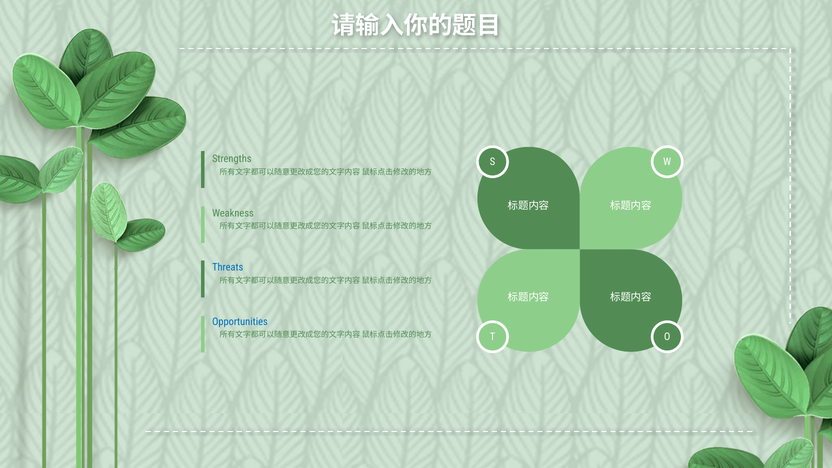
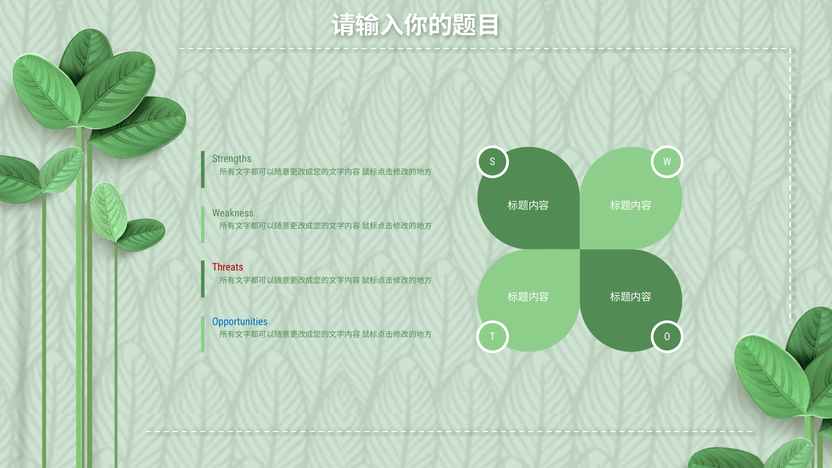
Threats colour: blue -> red
